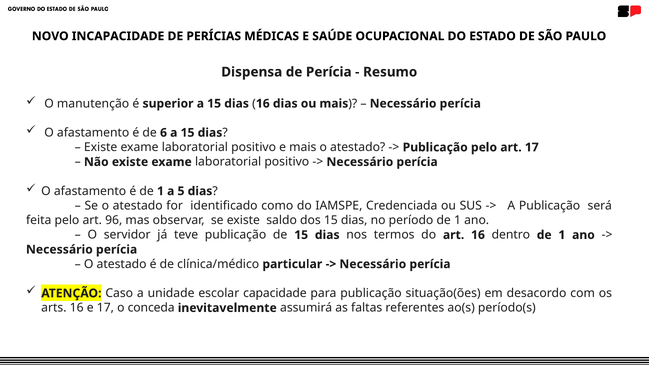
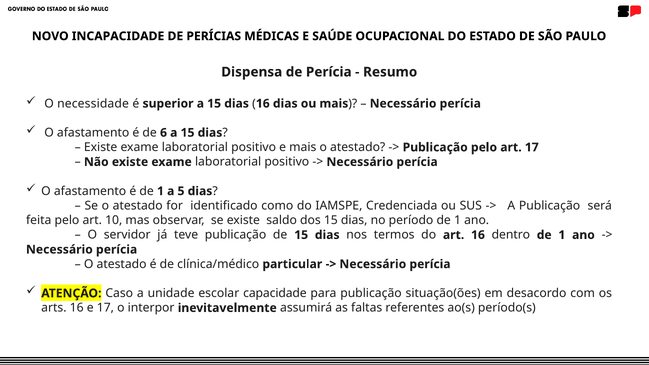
manutenção: manutenção -> necessidade
96: 96 -> 10
conceda: conceda -> interpor
